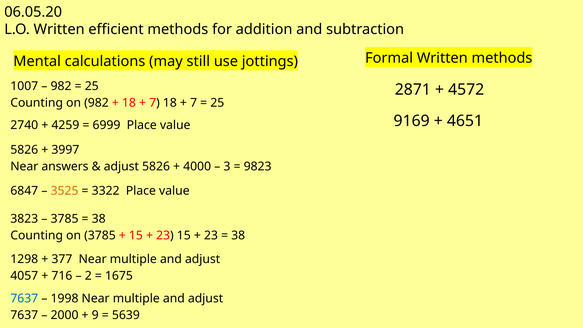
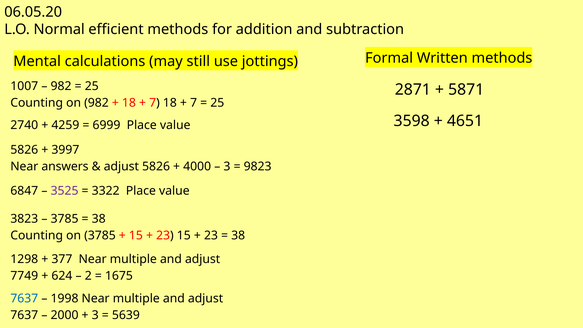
L.O Written: Written -> Normal
4572: 4572 -> 5871
9169: 9169 -> 3598
3525 colour: orange -> purple
4057: 4057 -> 7749
716: 716 -> 624
9 at (95, 315): 9 -> 3
